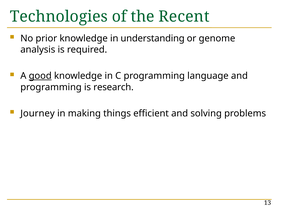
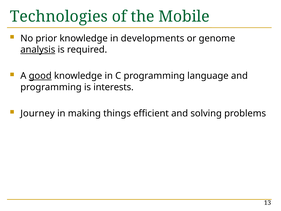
Recent: Recent -> Mobile
understanding: understanding -> developments
analysis underline: none -> present
research: research -> interests
